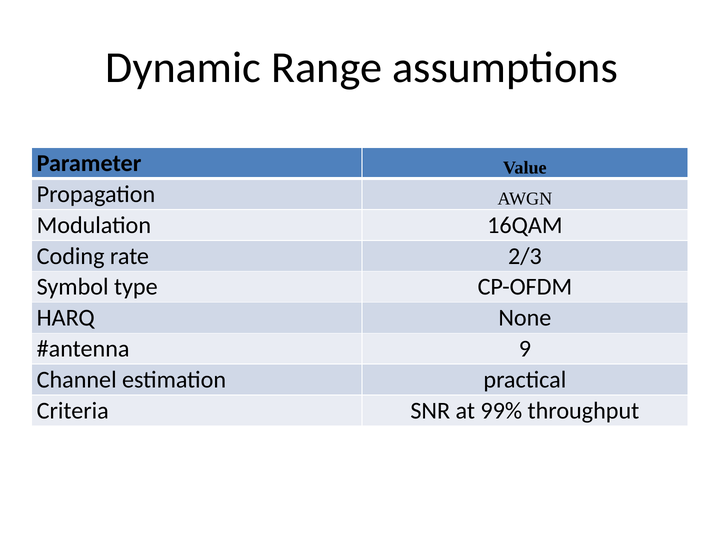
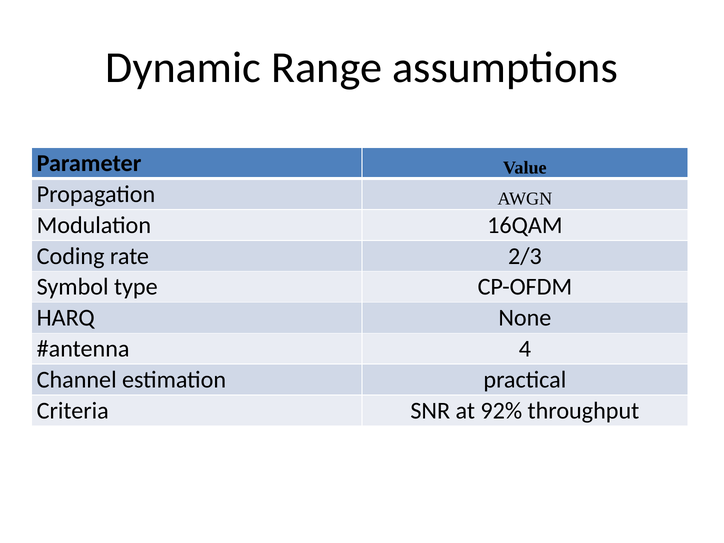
9: 9 -> 4
99%: 99% -> 92%
